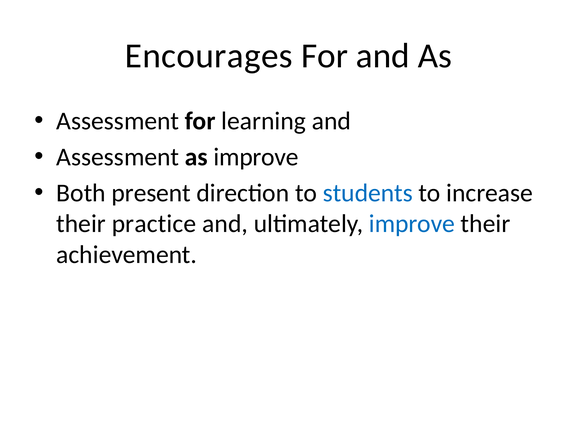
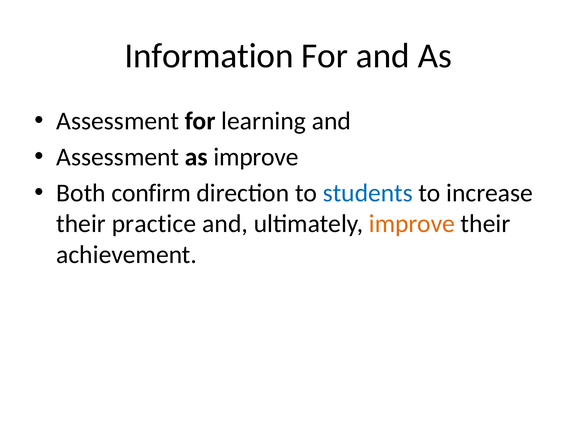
Encourages: Encourages -> Information
present: present -> confirm
improve at (412, 224) colour: blue -> orange
